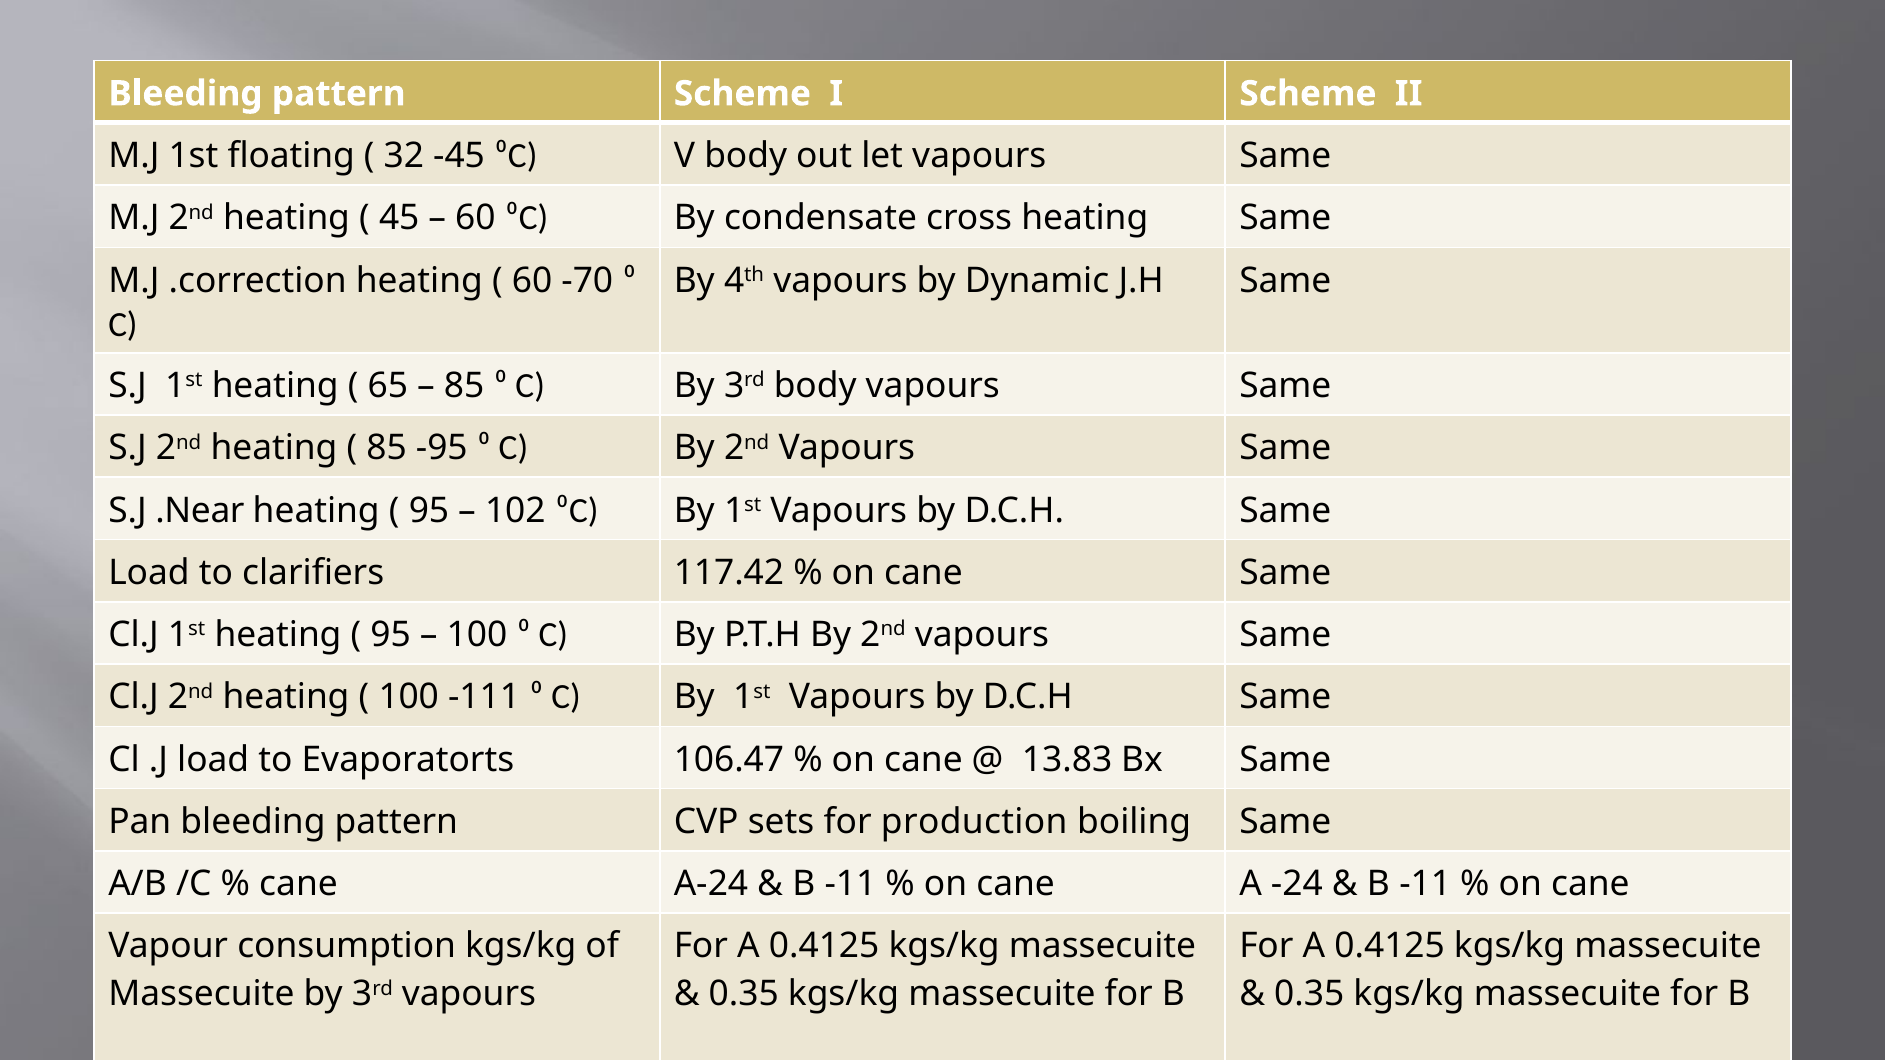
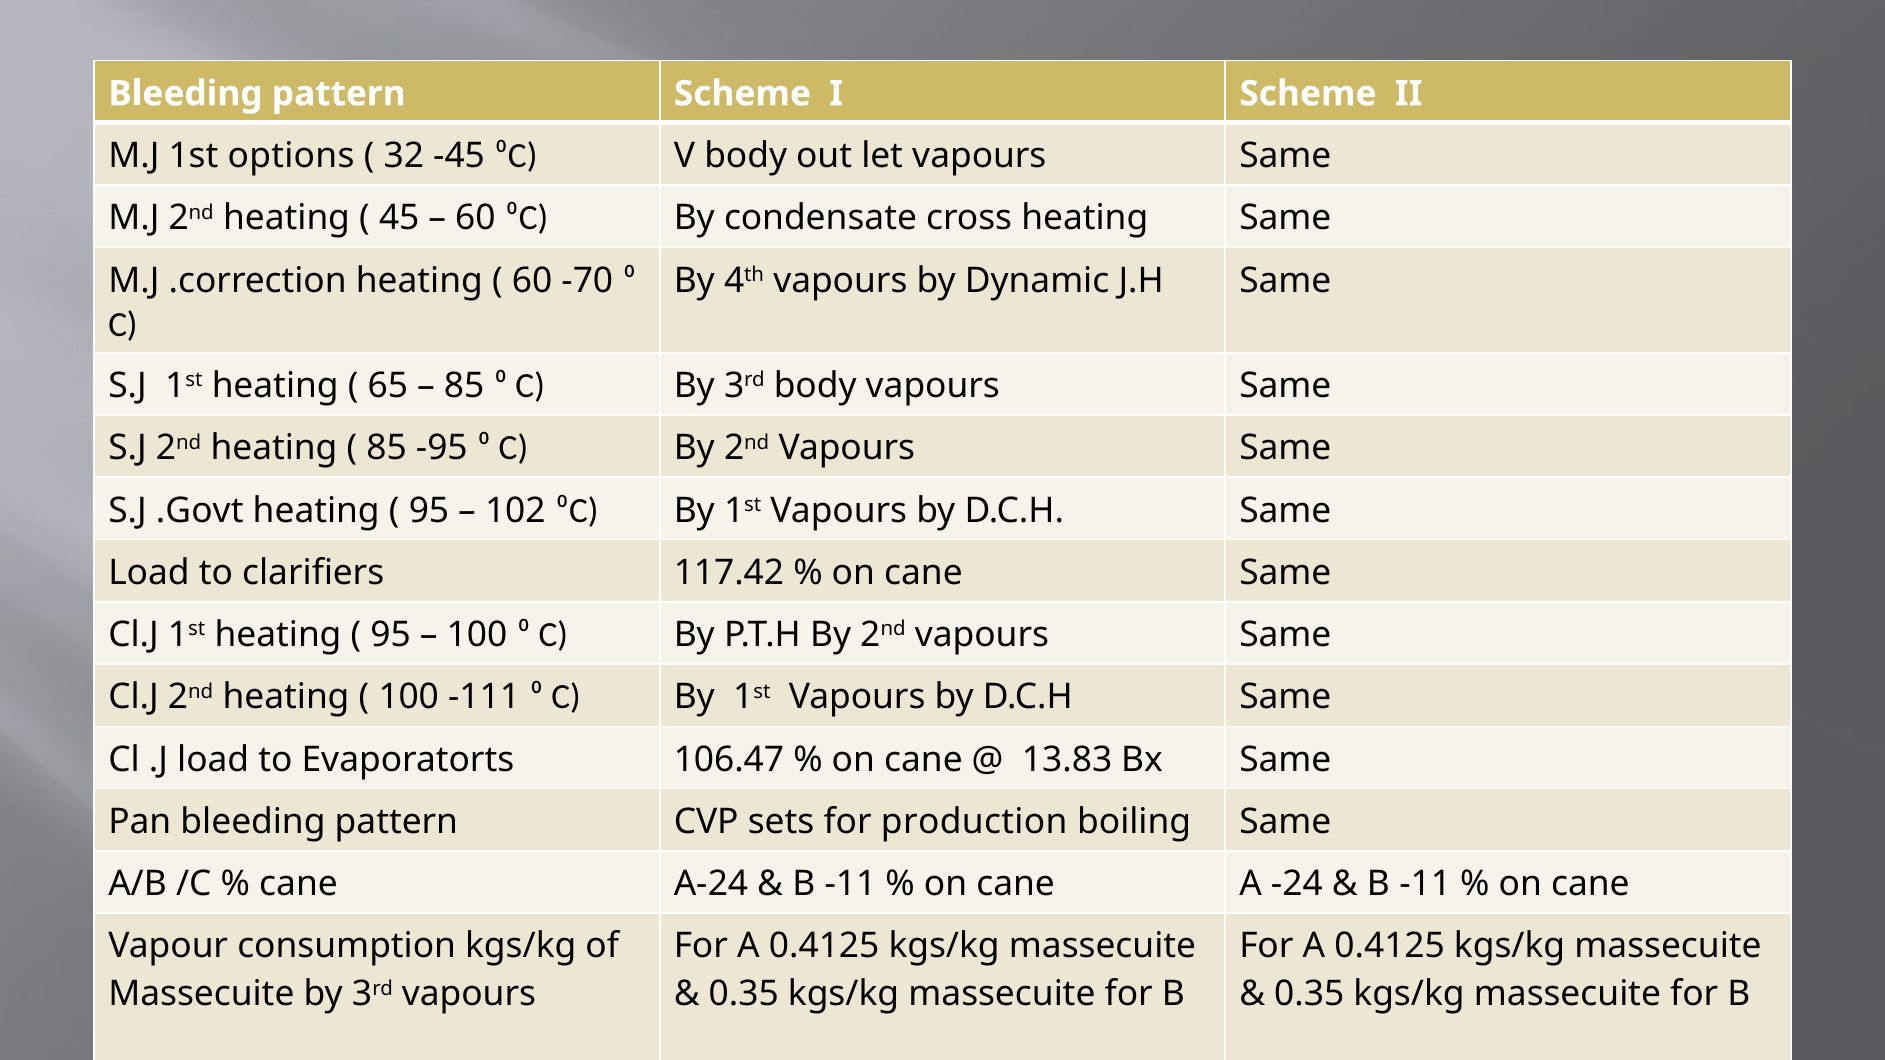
floating: floating -> options
.Near: .Near -> .Govt
